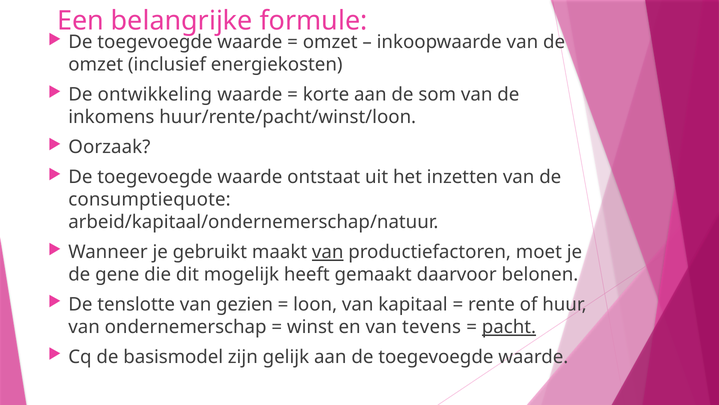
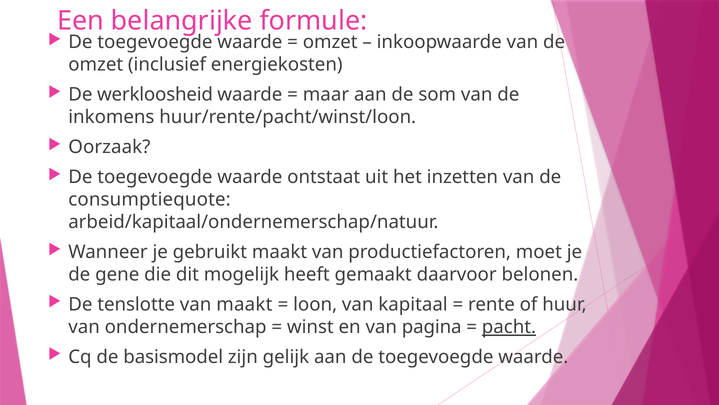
ontwikkeling: ontwikkeling -> werkloosheid
korte: korte -> maar
van at (328, 252) underline: present -> none
van gezien: gezien -> maakt
tevens: tevens -> pagina
